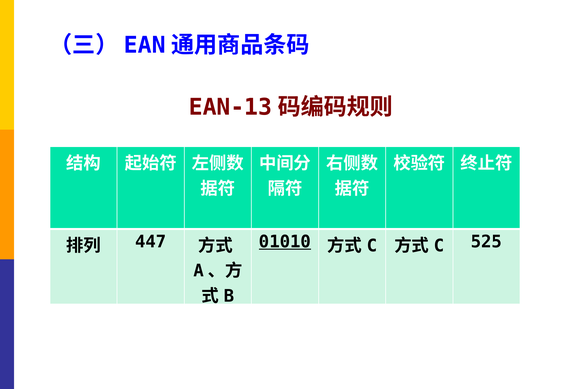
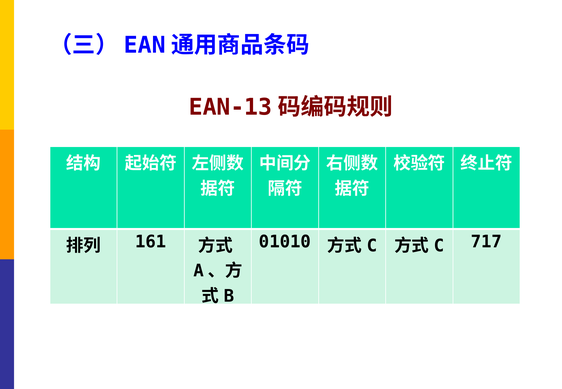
01010 underline: present -> none
525: 525 -> 717
447: 447 -> 161
